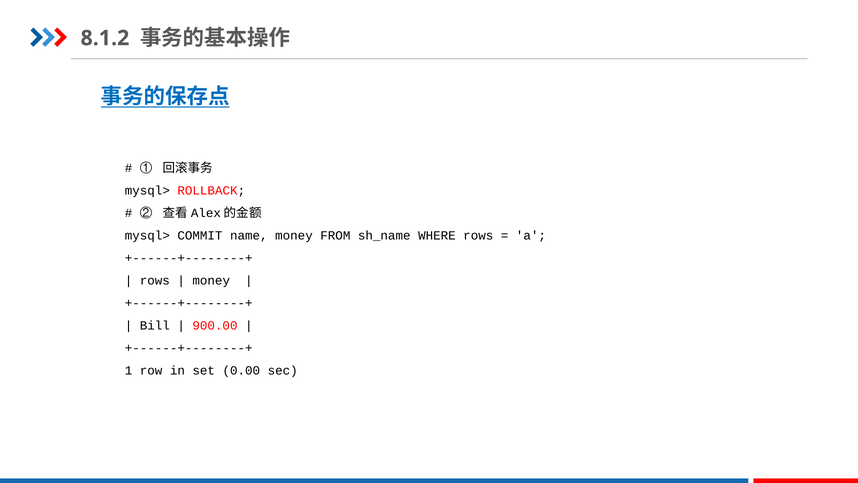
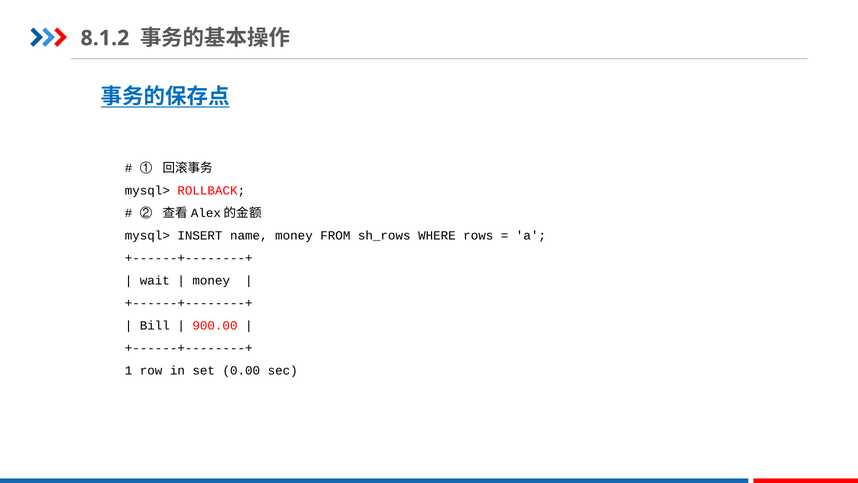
COMMIT: COMMIT -> INSERT
sh_name: sh_name -> sh_rows
rows at (155, 281): rows -> wait
